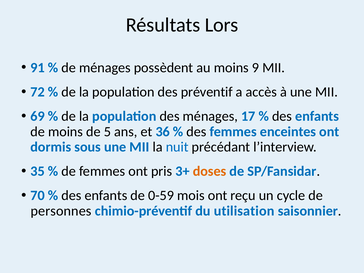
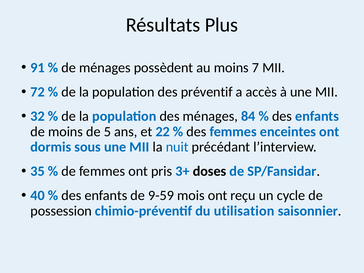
Lors: Lors -> Plus
9: 9 -> 7
69: 69 -> 32
17: 17 -> 84
36: 36 -> 22
doses colour: orange -> black
70: 70 -> 40
0-59: 0-59 -> 9-59
personnes: personnes -> possession
